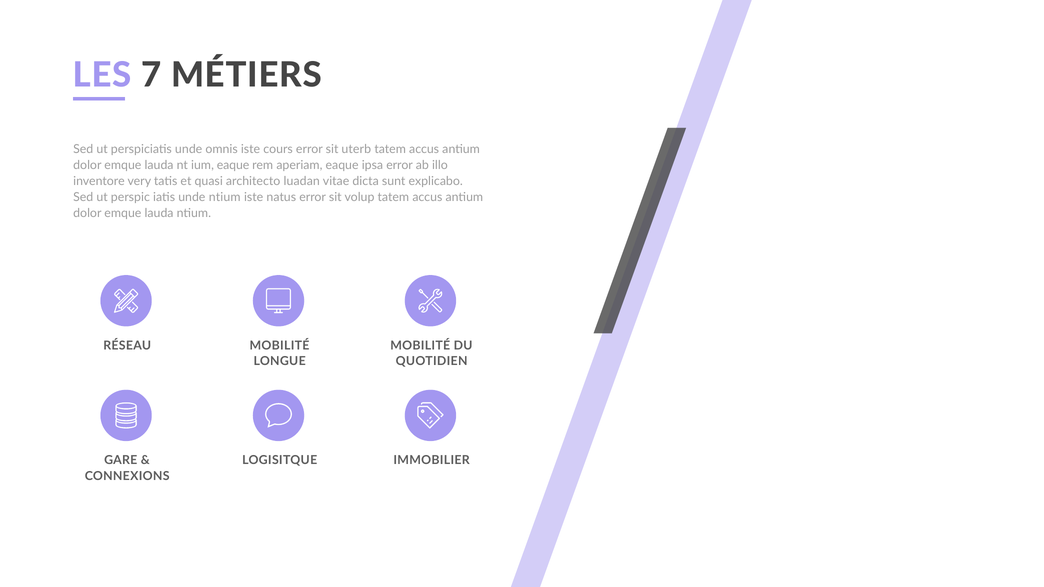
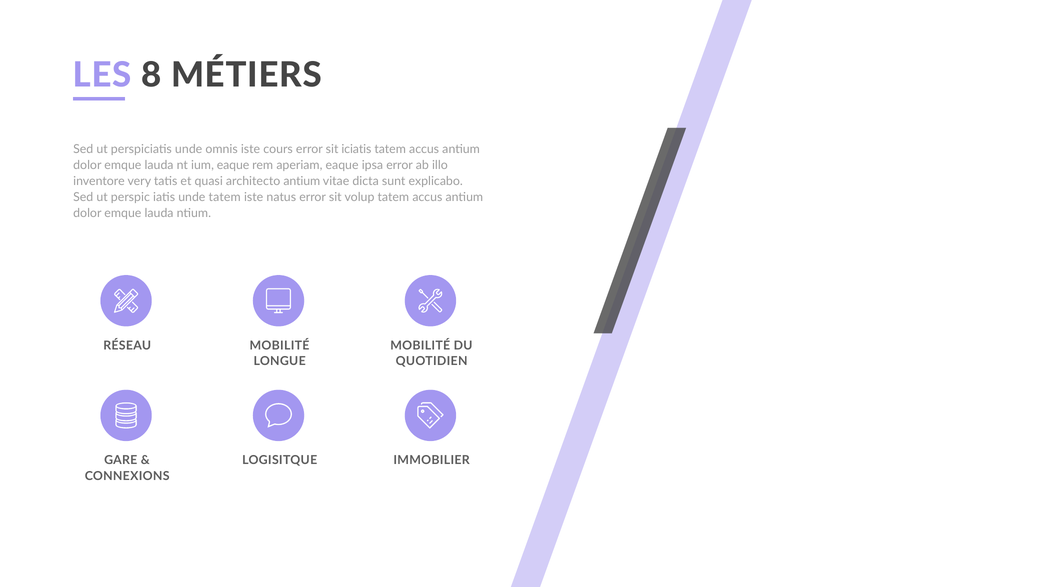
7: 7 -> 8
uterb: uterb -> iciatis
architecto luadan: luadan -> antium
unde ntium: ntium -> tatem
